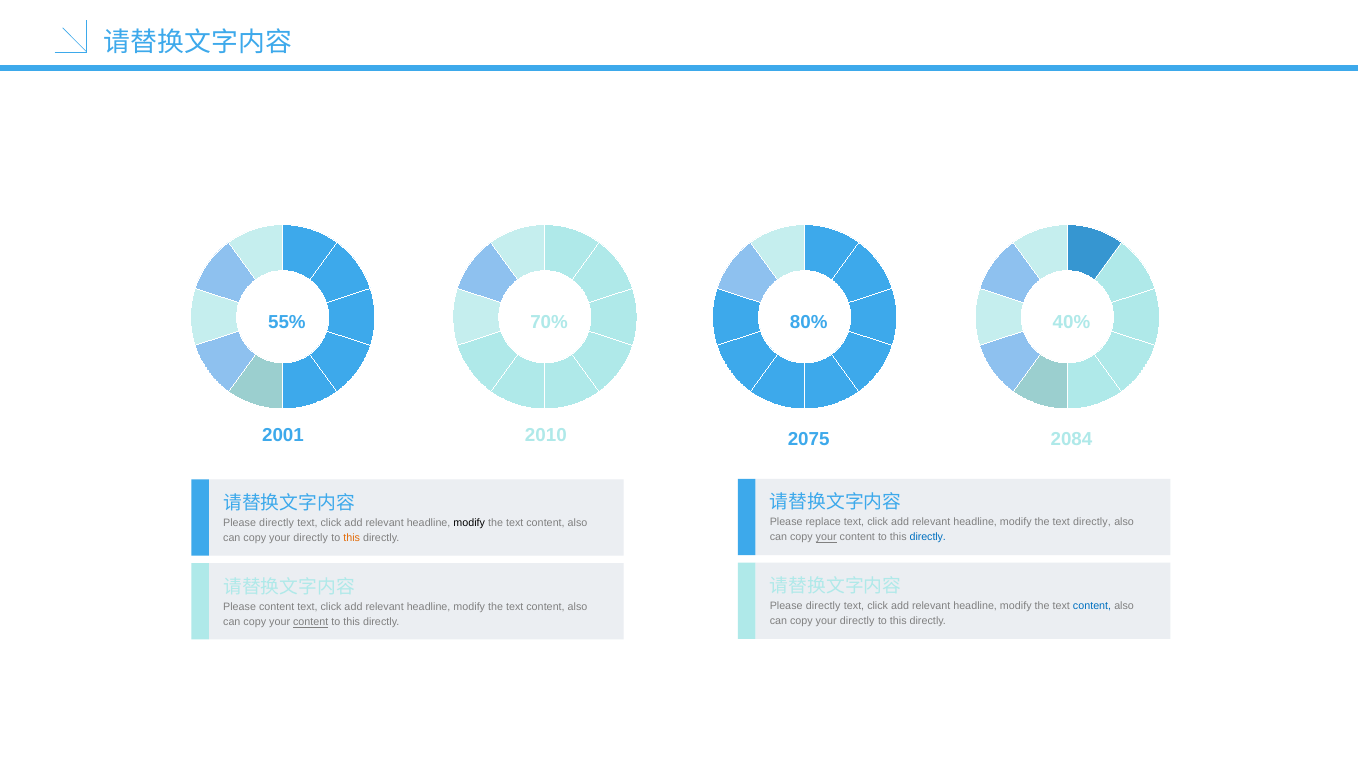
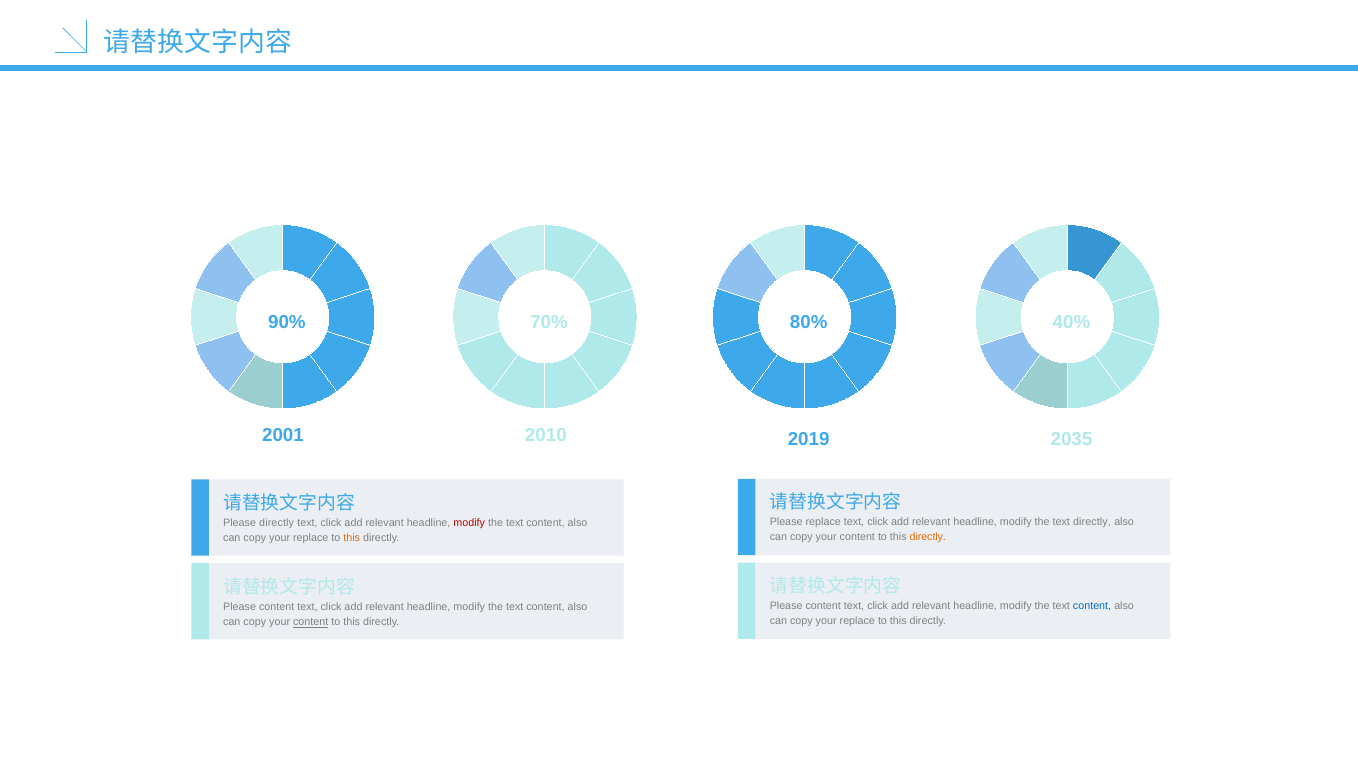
55%: 55% -> 90%
2075: 2075 -> 2019
2084: 2084 -> 2035
modify at (469, 522) colour: black -> red
your at (826, 537) underline: present -> none
directly at (928, 537) colour: blue -> orange
directly at (311, 538): directly -> replace
directly at (823, 605): directly -> content
directly at (857, 621): directly -> replace
